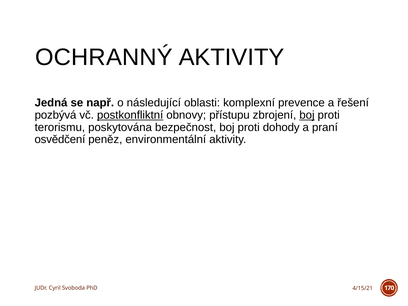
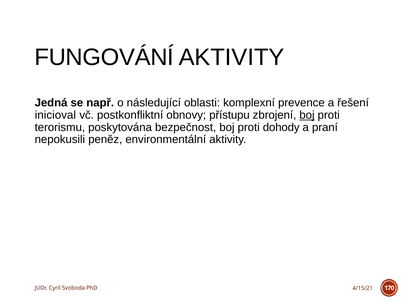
OCHRANNÝ: OCHRANNÝ -> FUNGOVÁNÍ
pozbývá: pozbývá -> inicioval
postkonfliktní underline: present -> none
osvědčení: osvědčení -> nepokusili
